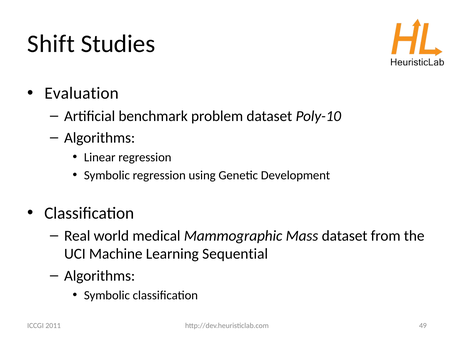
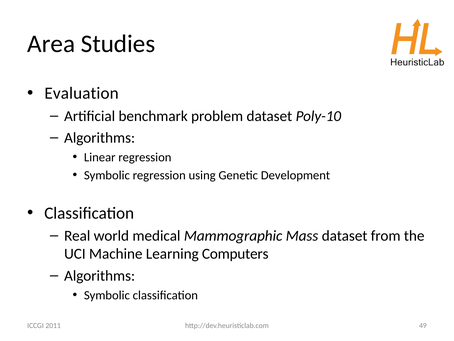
Shift: Shift -> Area
Sequential: Sequential -> Computers
